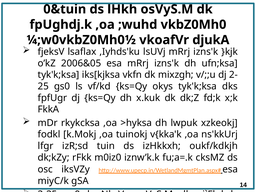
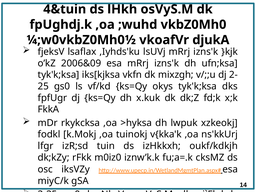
0&tuin: 0&tuin -> 4&tuin
2006&05: 2006&05 -> 2006&09
